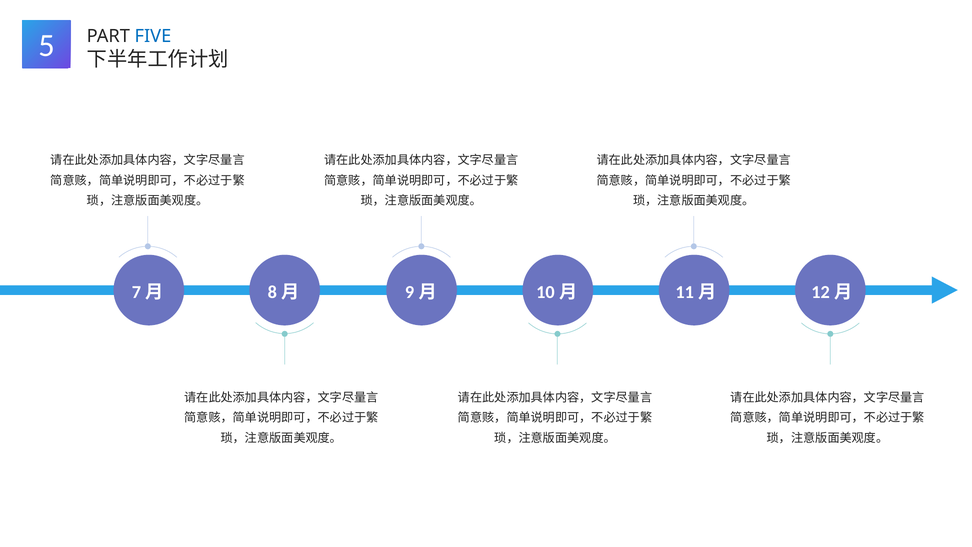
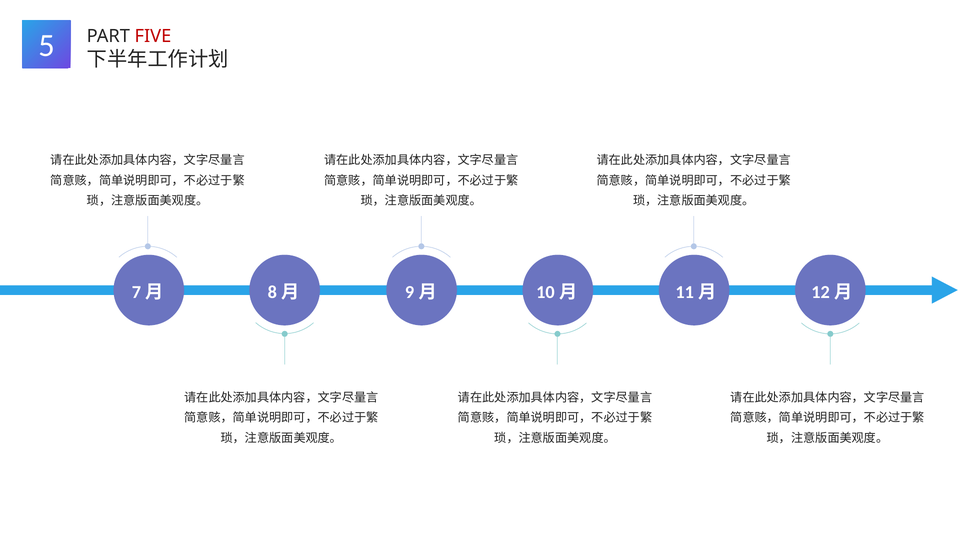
FIVE colour: blue -> red
